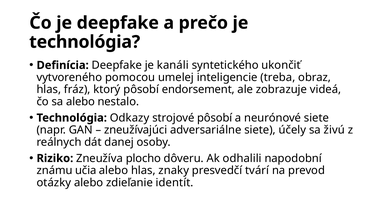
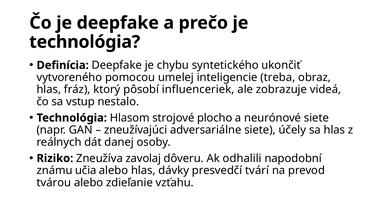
kanáli: kanáli -> chybu
endorsement: endorsement -> influenceriek
sa alebo: alebo -> vstup
Odkazy: Odkazy -> Hlasom
strojové pôsobí: pôsobí -> plocho
sa živú: živú -> hlas
plocho: plocho -> zavolaj
znaky: znaky -> dávky
otázky: otázky -> tvárou
identít: identít -> vzťahu
